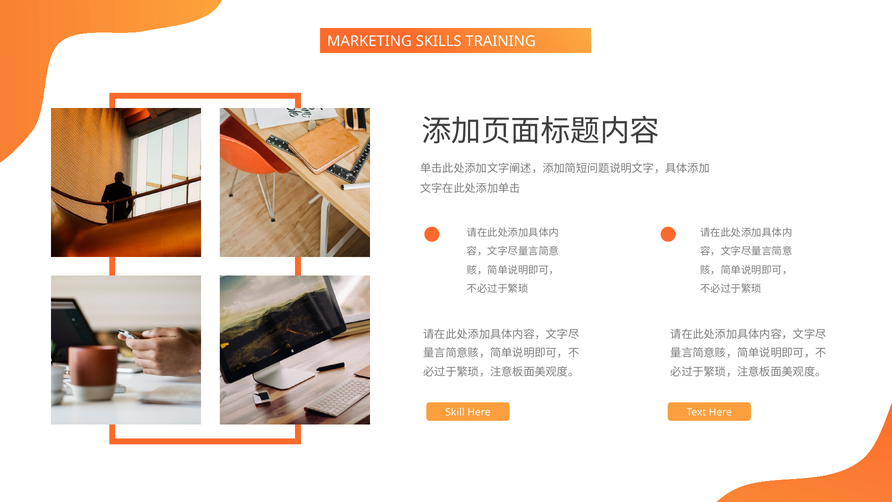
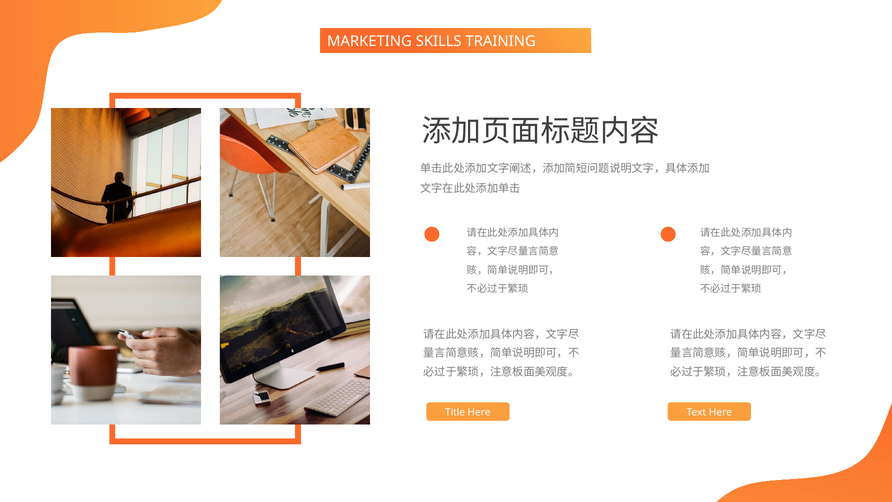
Skill: Skill -> Title
